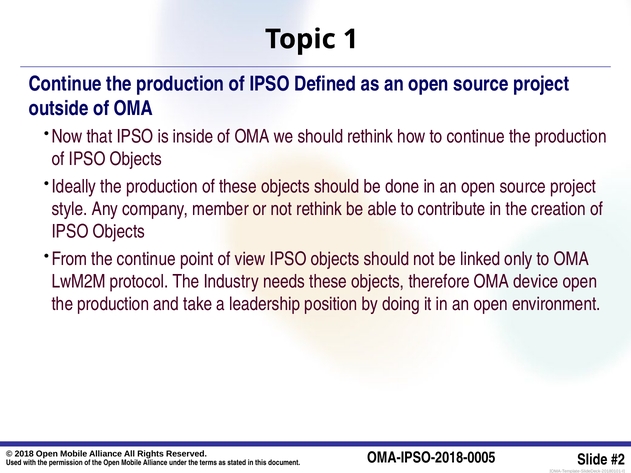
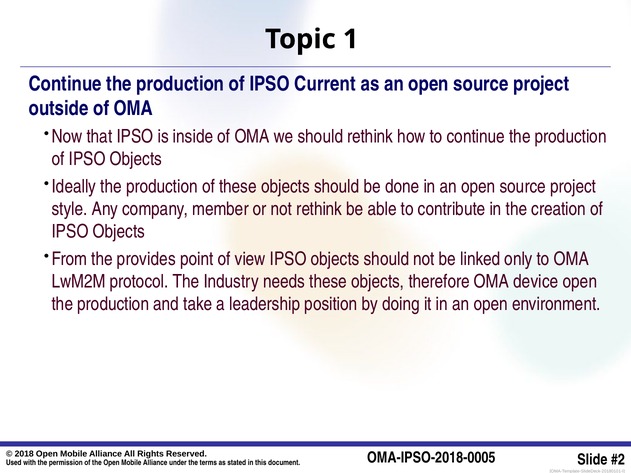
Defined: Defined -> Current
the continue: continue -> provides
